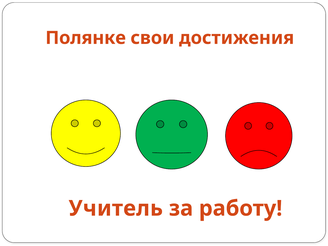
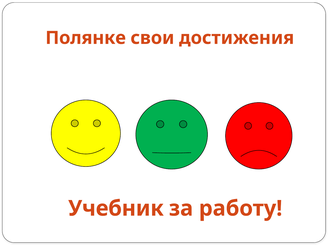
Учитель: Учитель -> Учебник
